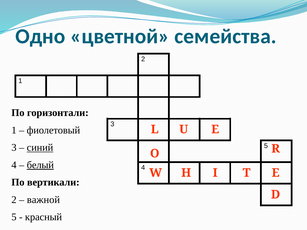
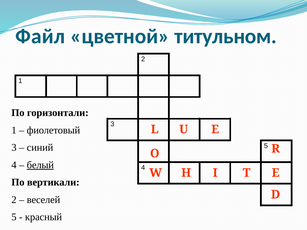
Одно: Одно -> Файл
семейства: семейства -> титульном
синий underline: present -> none
важной: важной -> веселей
